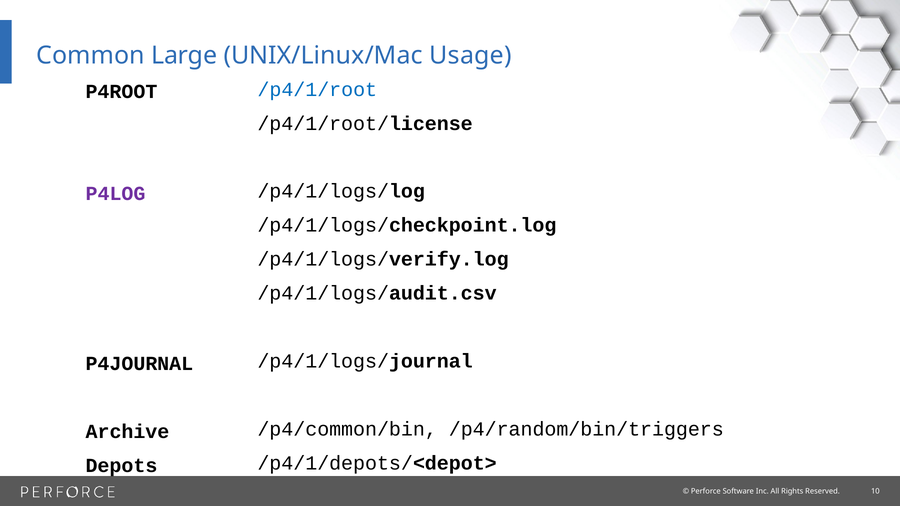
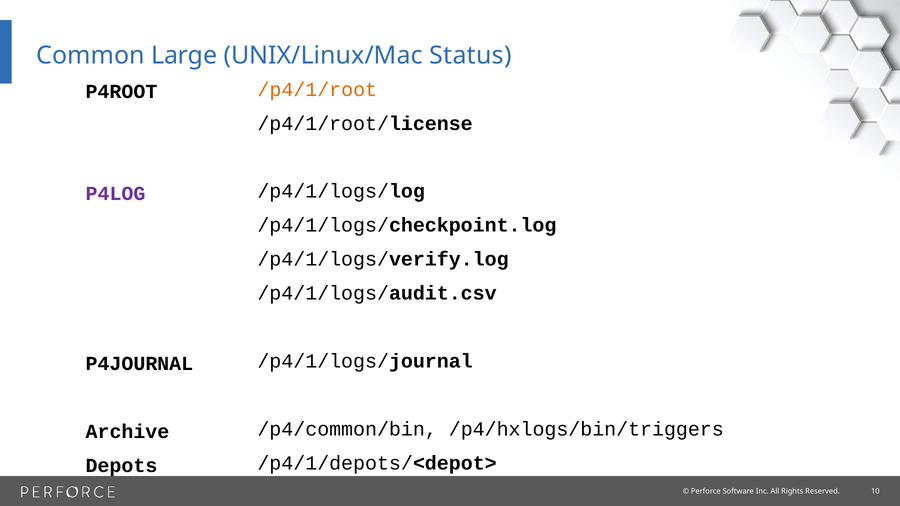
Usage: Usage -> Status
/p4/1/root colour: blue -> orange
/p4/random/bin/triggers: /p4/random/bin/triggers -> /p4/hxlogs/bin/triggers
